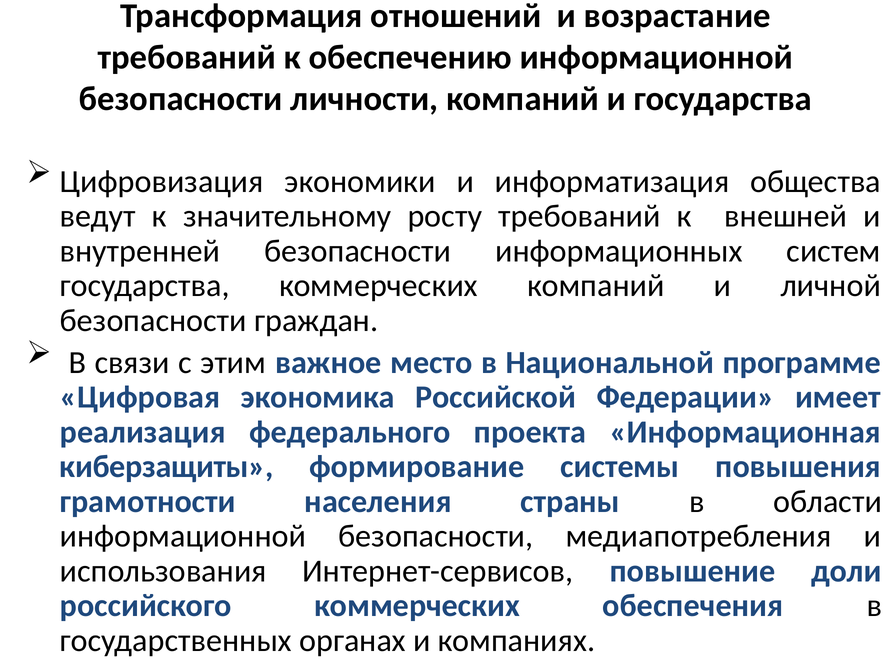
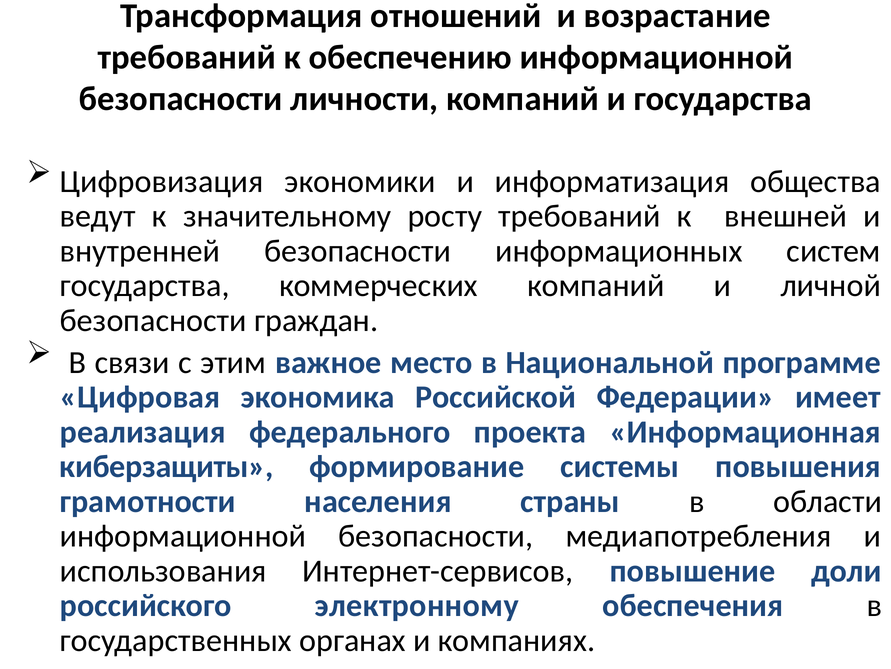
российского коммерческих: коммерческих -> электронному
